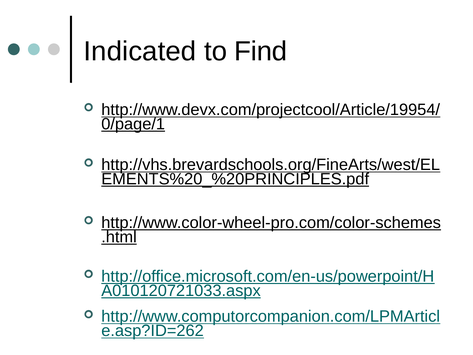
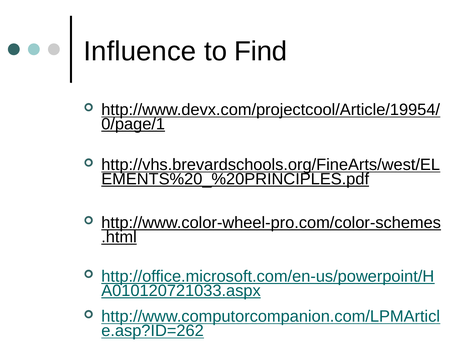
Indicated: Indicated -> Influence
